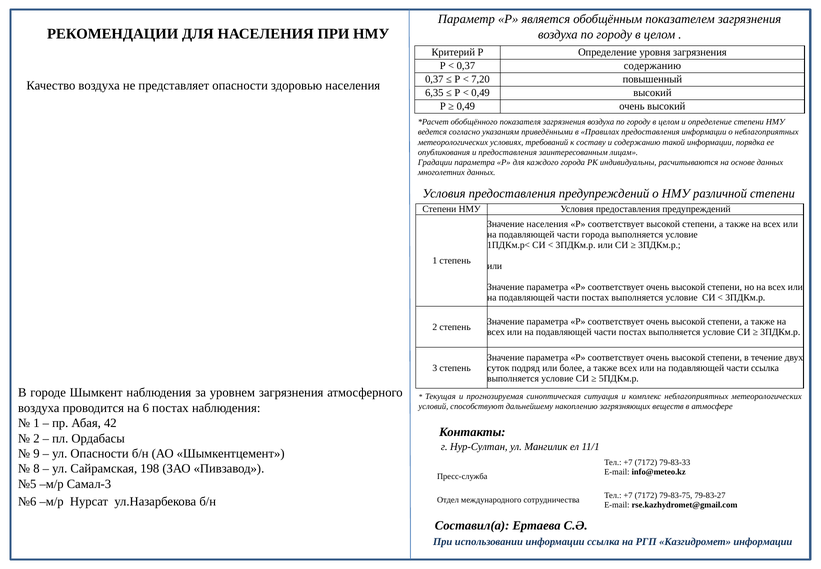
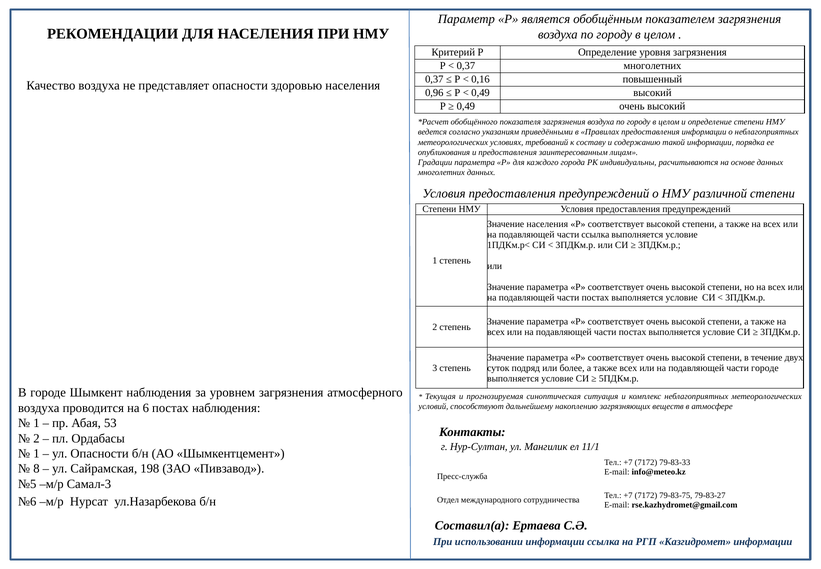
0,37 содержанию: содержанию -> многолетних
7,20: 7,20 -> 0,16
6,35: 6,35 -> 0,96
части города: города -> ссылка
части ссылка: ссылка -> городе
42: 42 -> 53
9 at (36, 453): 9 -> 1
